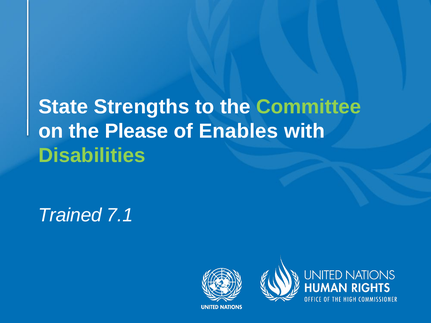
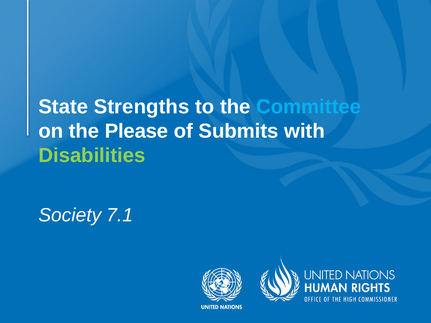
Committee colour: light green -> light blue
Enables: Enables -> Submits
Trained: Trained -> Society
